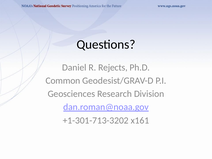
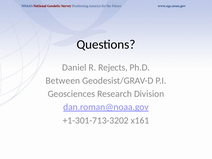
Common: Common -> Between
